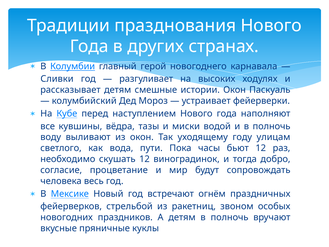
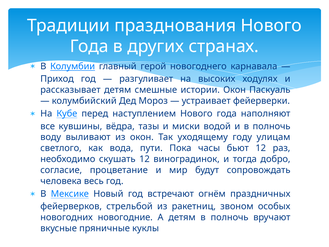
Сливки: Сливки -> Приход
праздников: праздников -> новогодние
